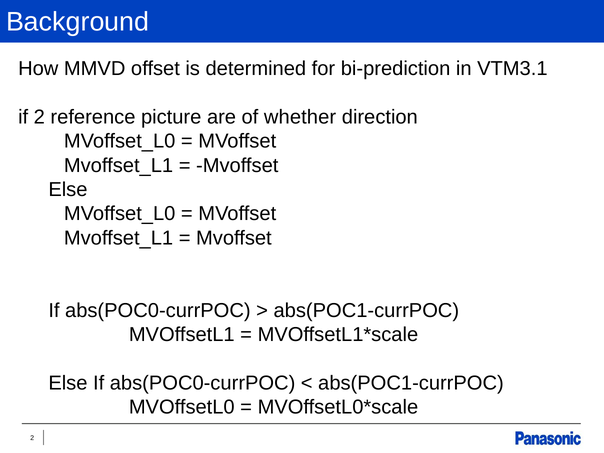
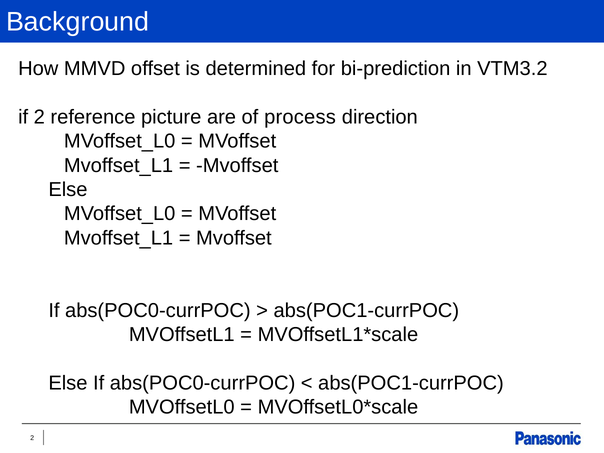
VTM3.1: VTM3.1 -> VTM3.2
whether: whether -> process
